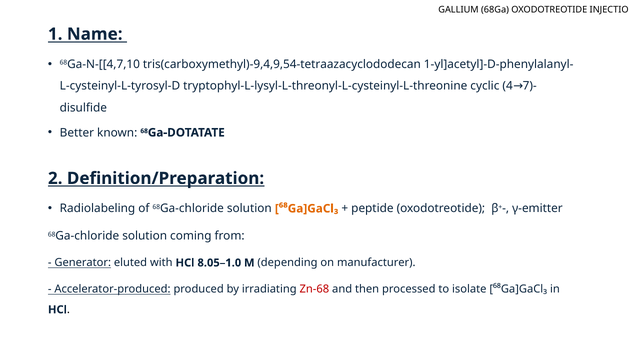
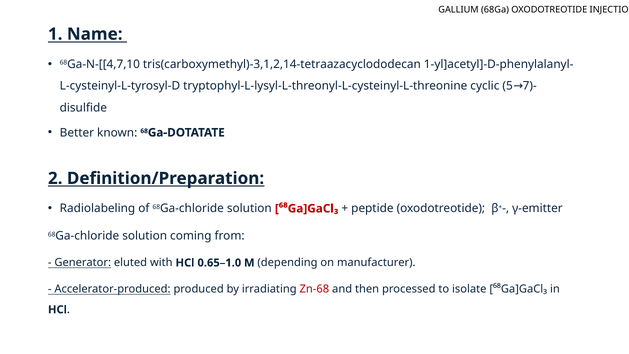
tris(carboxymethyl)-9,4,9,54-tetraazacyclododecan: tris(carboxymethyl)-9,4,9,54-tetraazacyclododecan -> tris(carboxymethyl)-3,1,2,14-tetraazacyclododecan
4: 4 -> 5
⁶⁸Ga]GaCl₃ at (307, 208) colour: orange -> red
8.05–1.0: 8.05–1.0 -> 0.65–1.0
